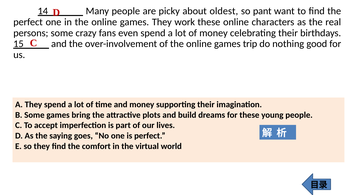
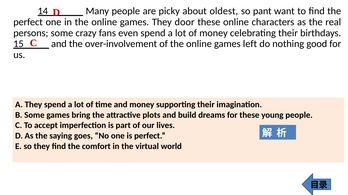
work: work -> door
trip: trip -> left
